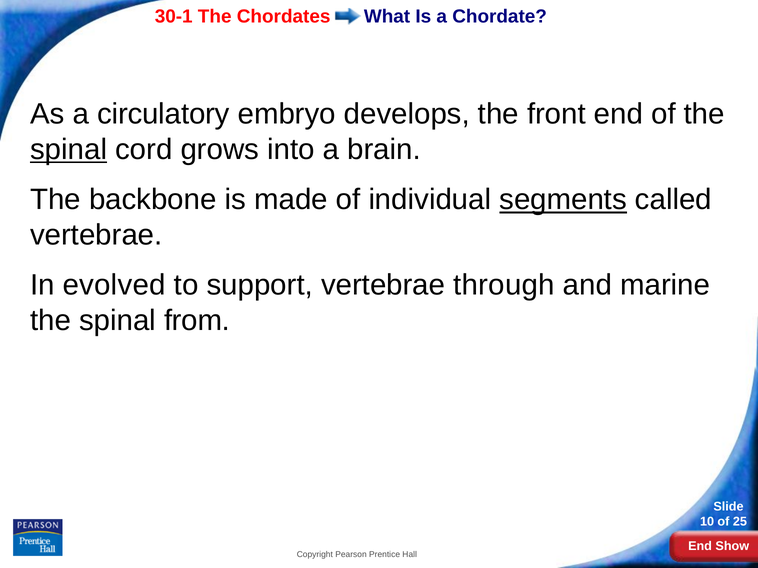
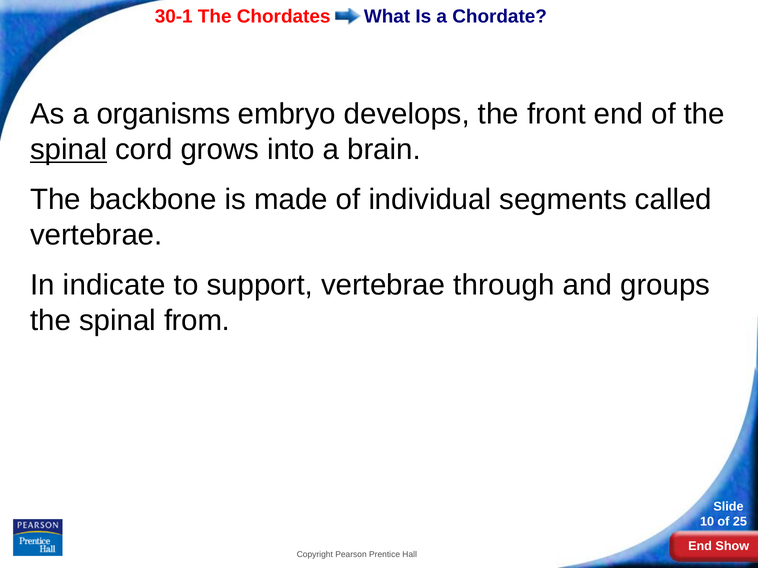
circulatory: circulatory -> organisms
segments underline: present -> none
evolved: evolved -> indicate
marine: marine -> groups
